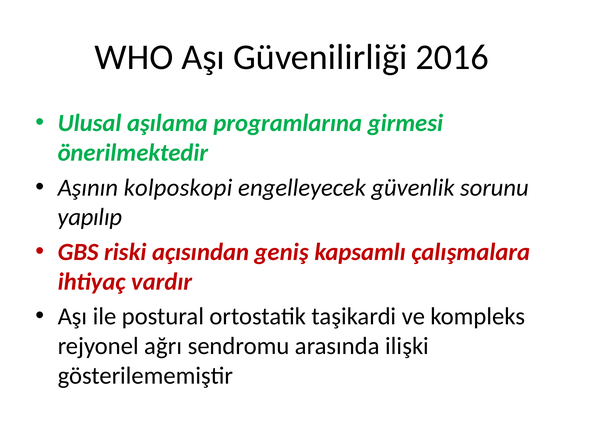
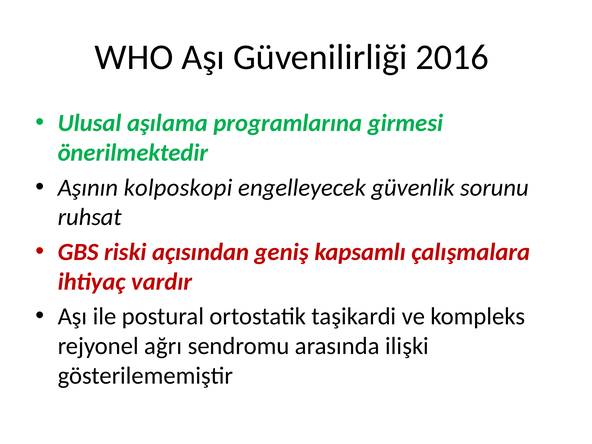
yapılıp: yapılıp -> ruhsat
